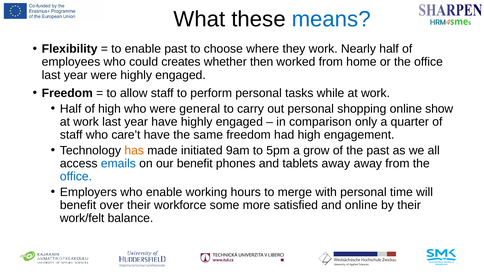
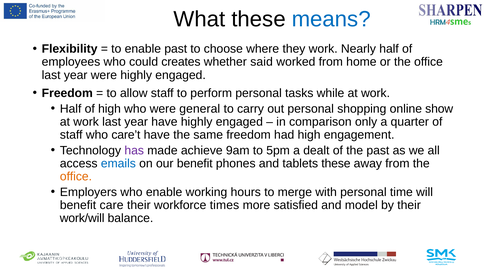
then: then -> said
has colour: orange -> purple
initiated: initiated -> achieve
grow: grow -> dealt
tablets away: away -> these
office at (76, 177) colour: blue -> orange
over: over -> care
some: some -> times
and online: online -> model
work/felt: work/felt -> work/will
